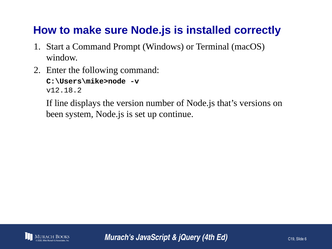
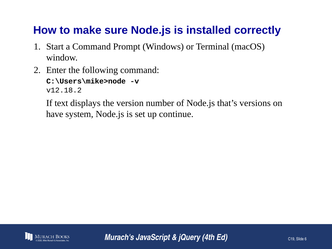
line: line -> text
been: been -> have
